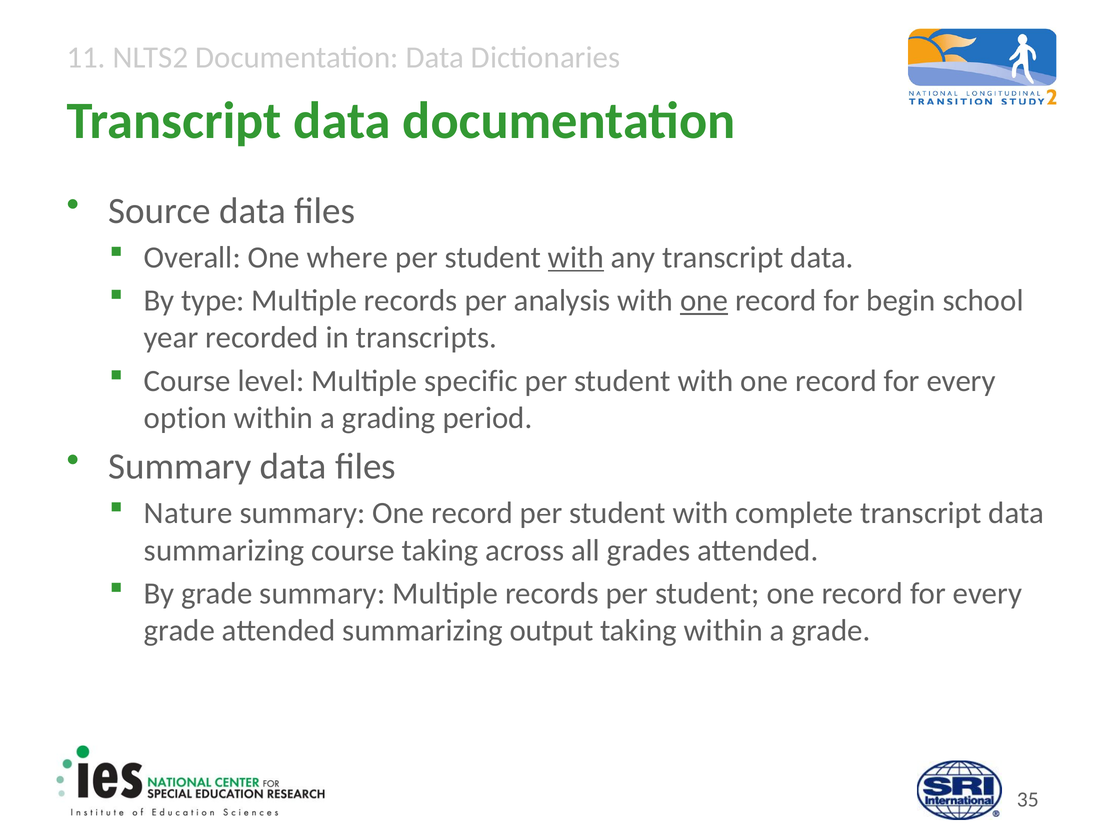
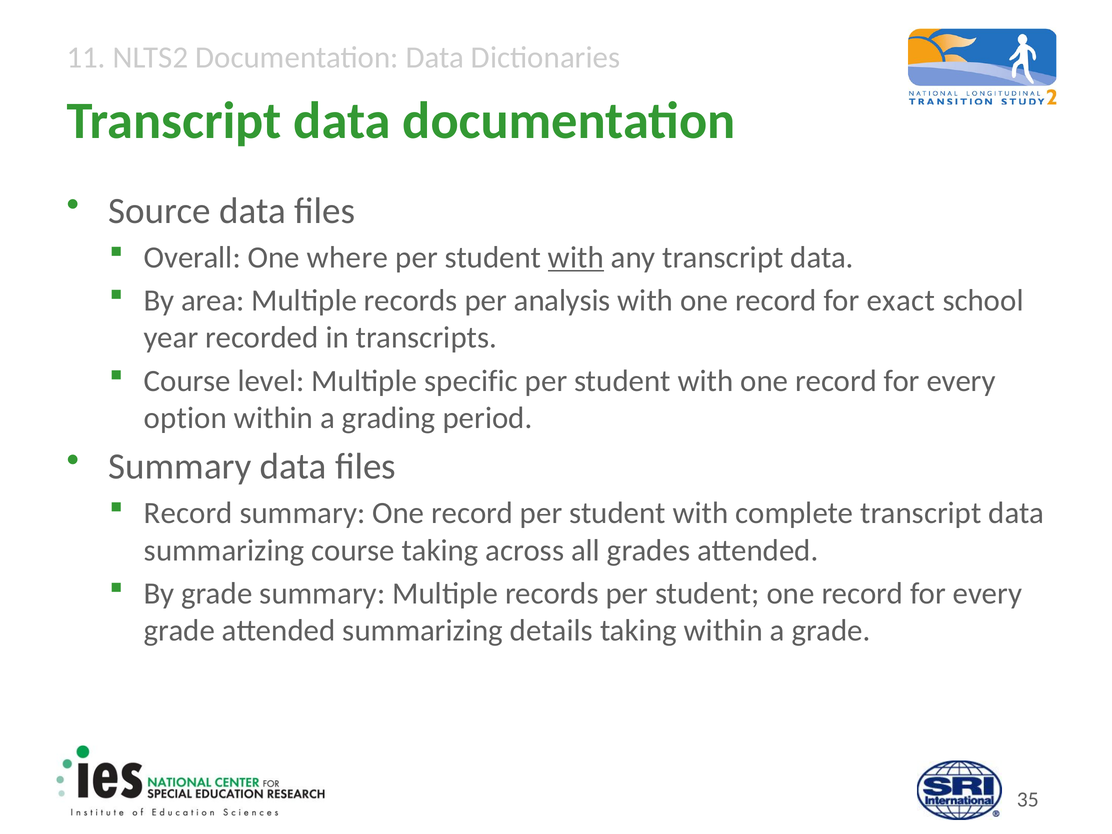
type: type -> area
one at (704, 301) underline: present -> none
begin: begin -> exact
Nature at (188, 513): Nature -> Record
output: output -> details
